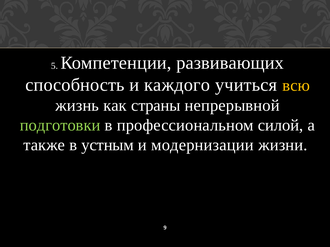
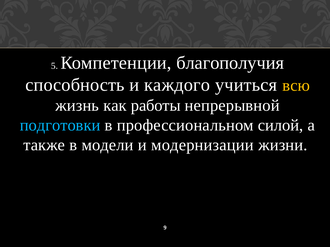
развивающих: развивающих -> благополучия
страны: страны -> работы
подготовки colour: light green -> light blue
устным: устным -> модели
